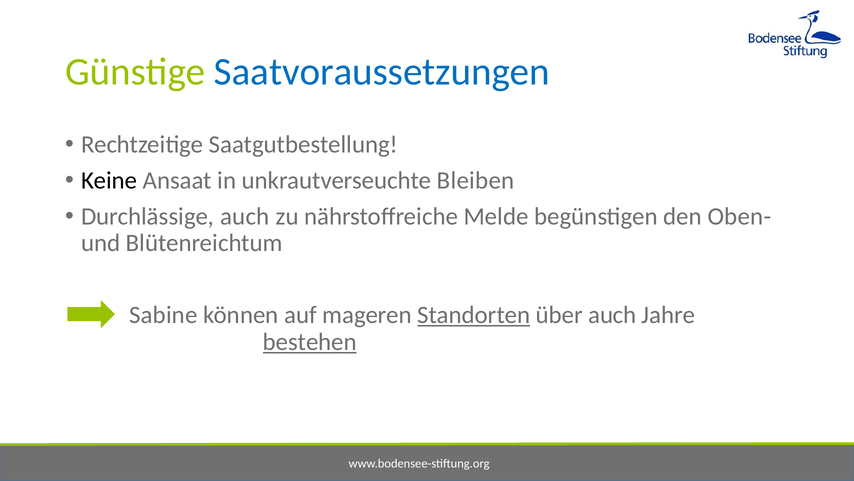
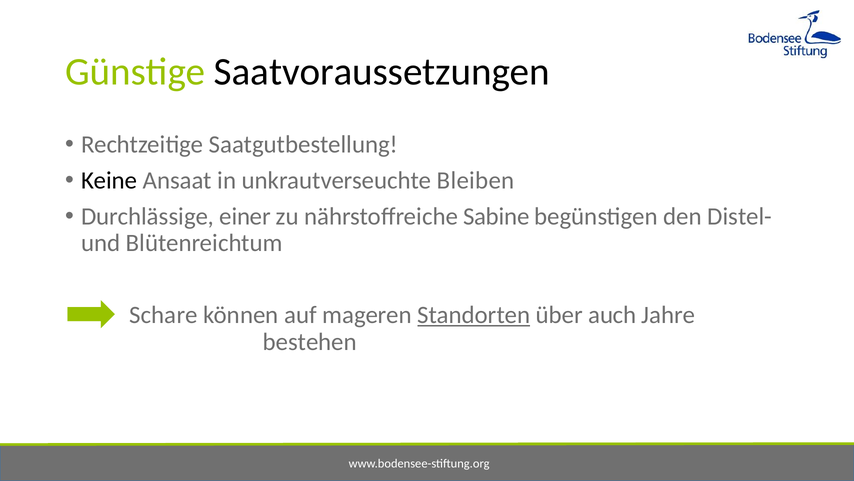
Saatvoraussetzungen colour: blue -> black
Durchlässige auch: auch -> einer
Melde: Melde -> Sabine
Oben-: Oben- -> Distel-
Sabine: Sabine -> Schare
bestehen underline: present -> none
